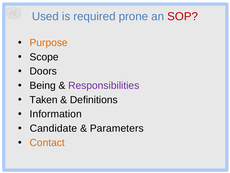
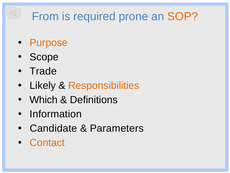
Used: Used -> From
SOP colour: red -> orange
Doors: Doors -> Trade
Being: Being -> Likely
Responsibilities colour: purple -> orange
Taken: Taken -> Which
